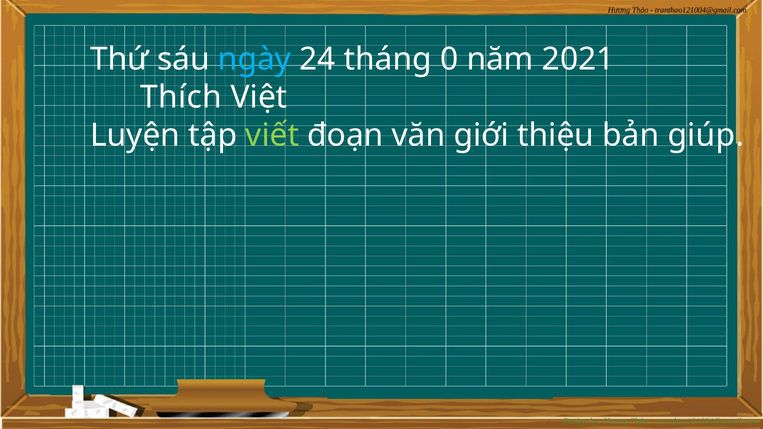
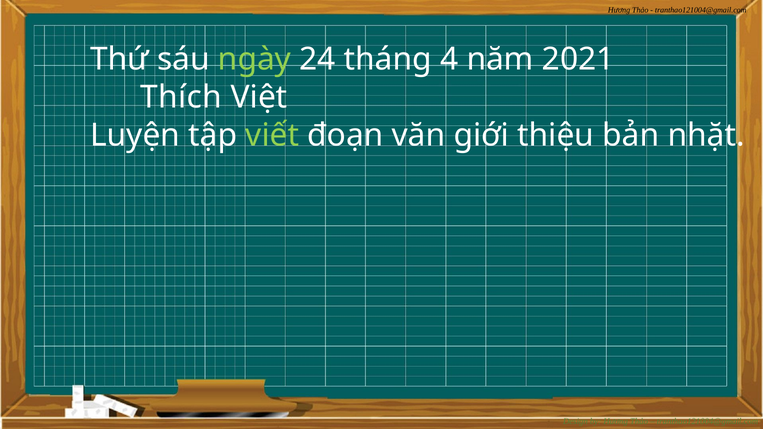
ngày colour: light blue -> light green
0: 0 -> 4
giúp: giúp -> nhặt
